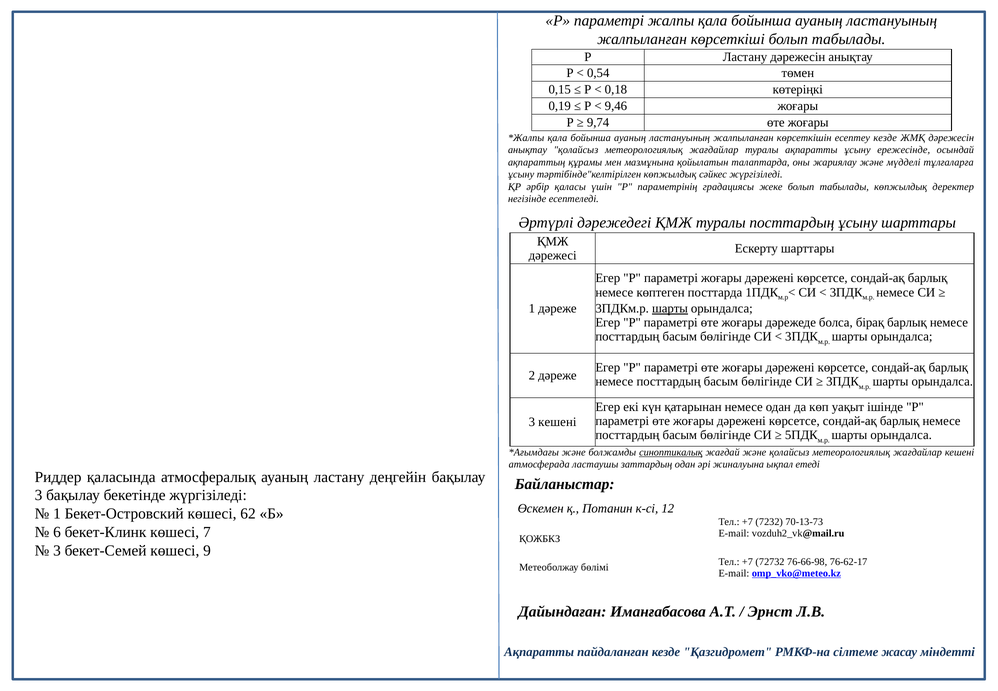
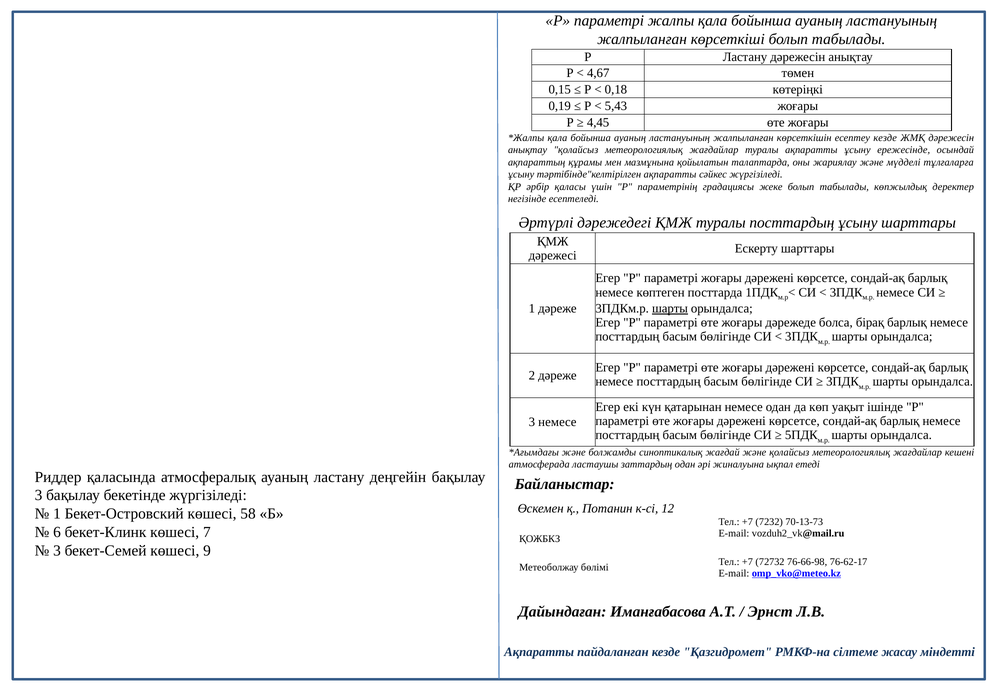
0,54: 0,54 -> 4,67
9,46: 9,46 -> 5,43
9,74: 9,74 -> 4,45
тәртібінде"келтірілген көпжылдық: көпжылдық -> ақпаратты
3 кешені: кешені -> немесе
синоптикалық underline: present -> none
62: 62 -> 58
